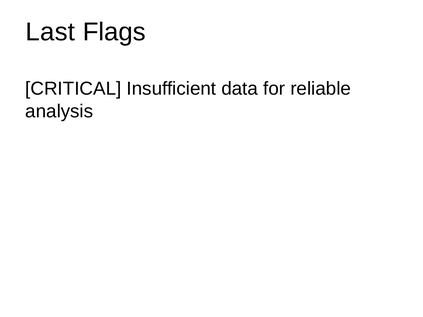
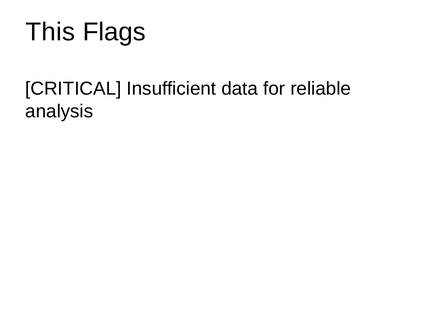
Last: Last -> This
